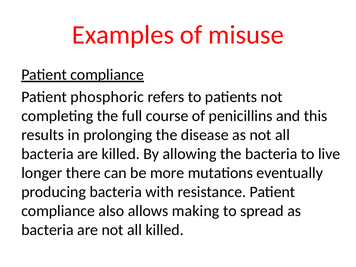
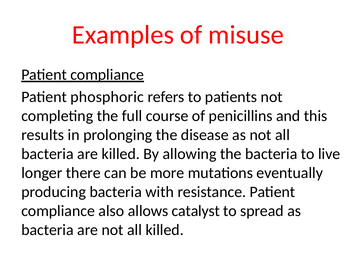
making: making -> catalyst
